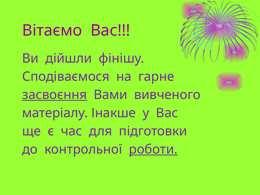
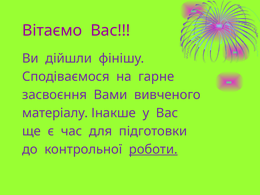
засвоєння underline: present -> none
